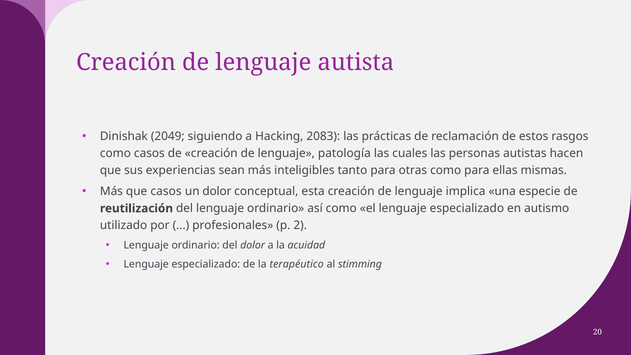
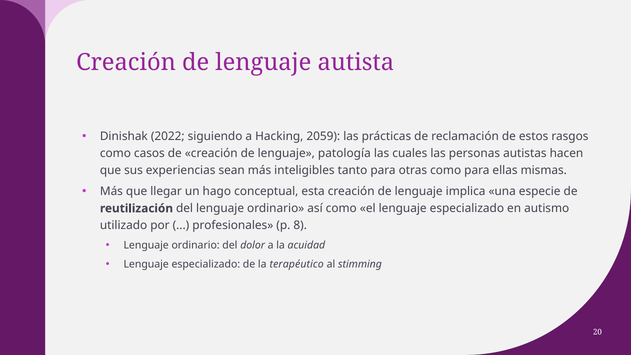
2049: 2049 -> 2022
2083: 2083 -> 2059
que casos: casos -> llegar
un dolor: dolor -> hago
2: 2 -> 8
